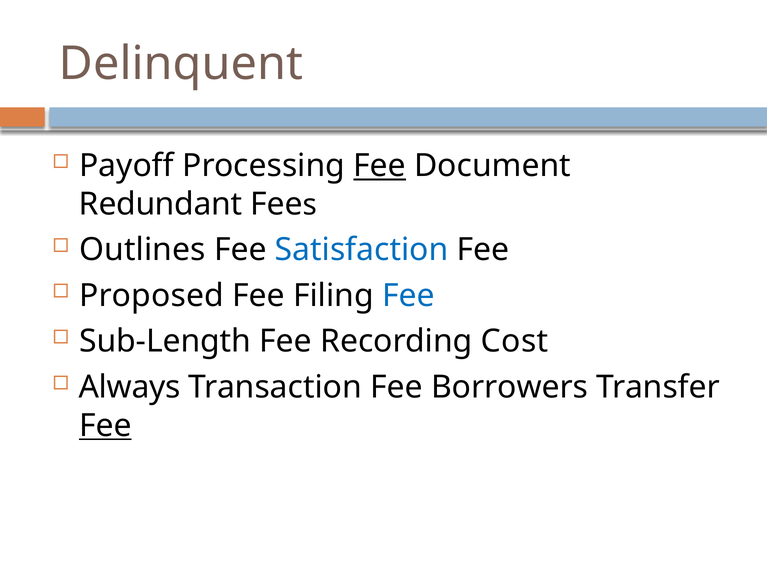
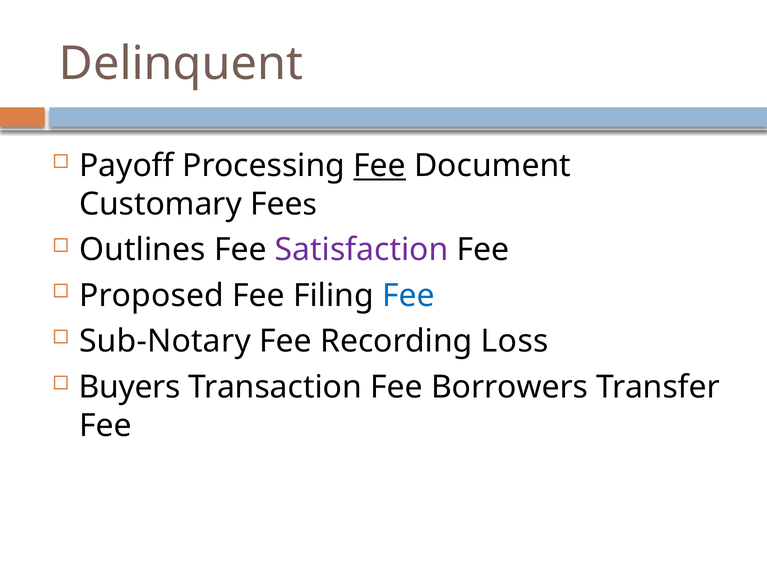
Redundant: Redundant -> Customary
Satisfaction colour: blue -> purple
Sub-Length: Sub-Length -> Sub-Notary
Cost: Cost -> Loss
Always: Always -> Buyers
Fee at (105, 426) underline: present -> none
